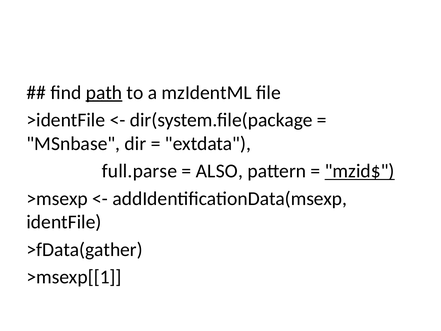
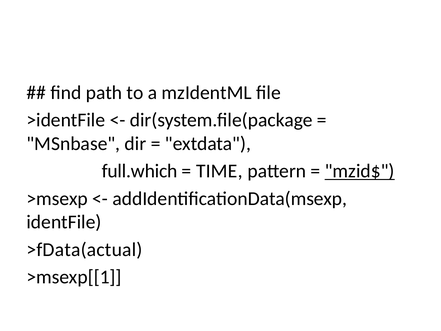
path underline: present -> none
full.parse: full.parse -> full.which
ALSO: ALSO -> TIME
>fData(gather: >fData(gather -> >fData(actual
